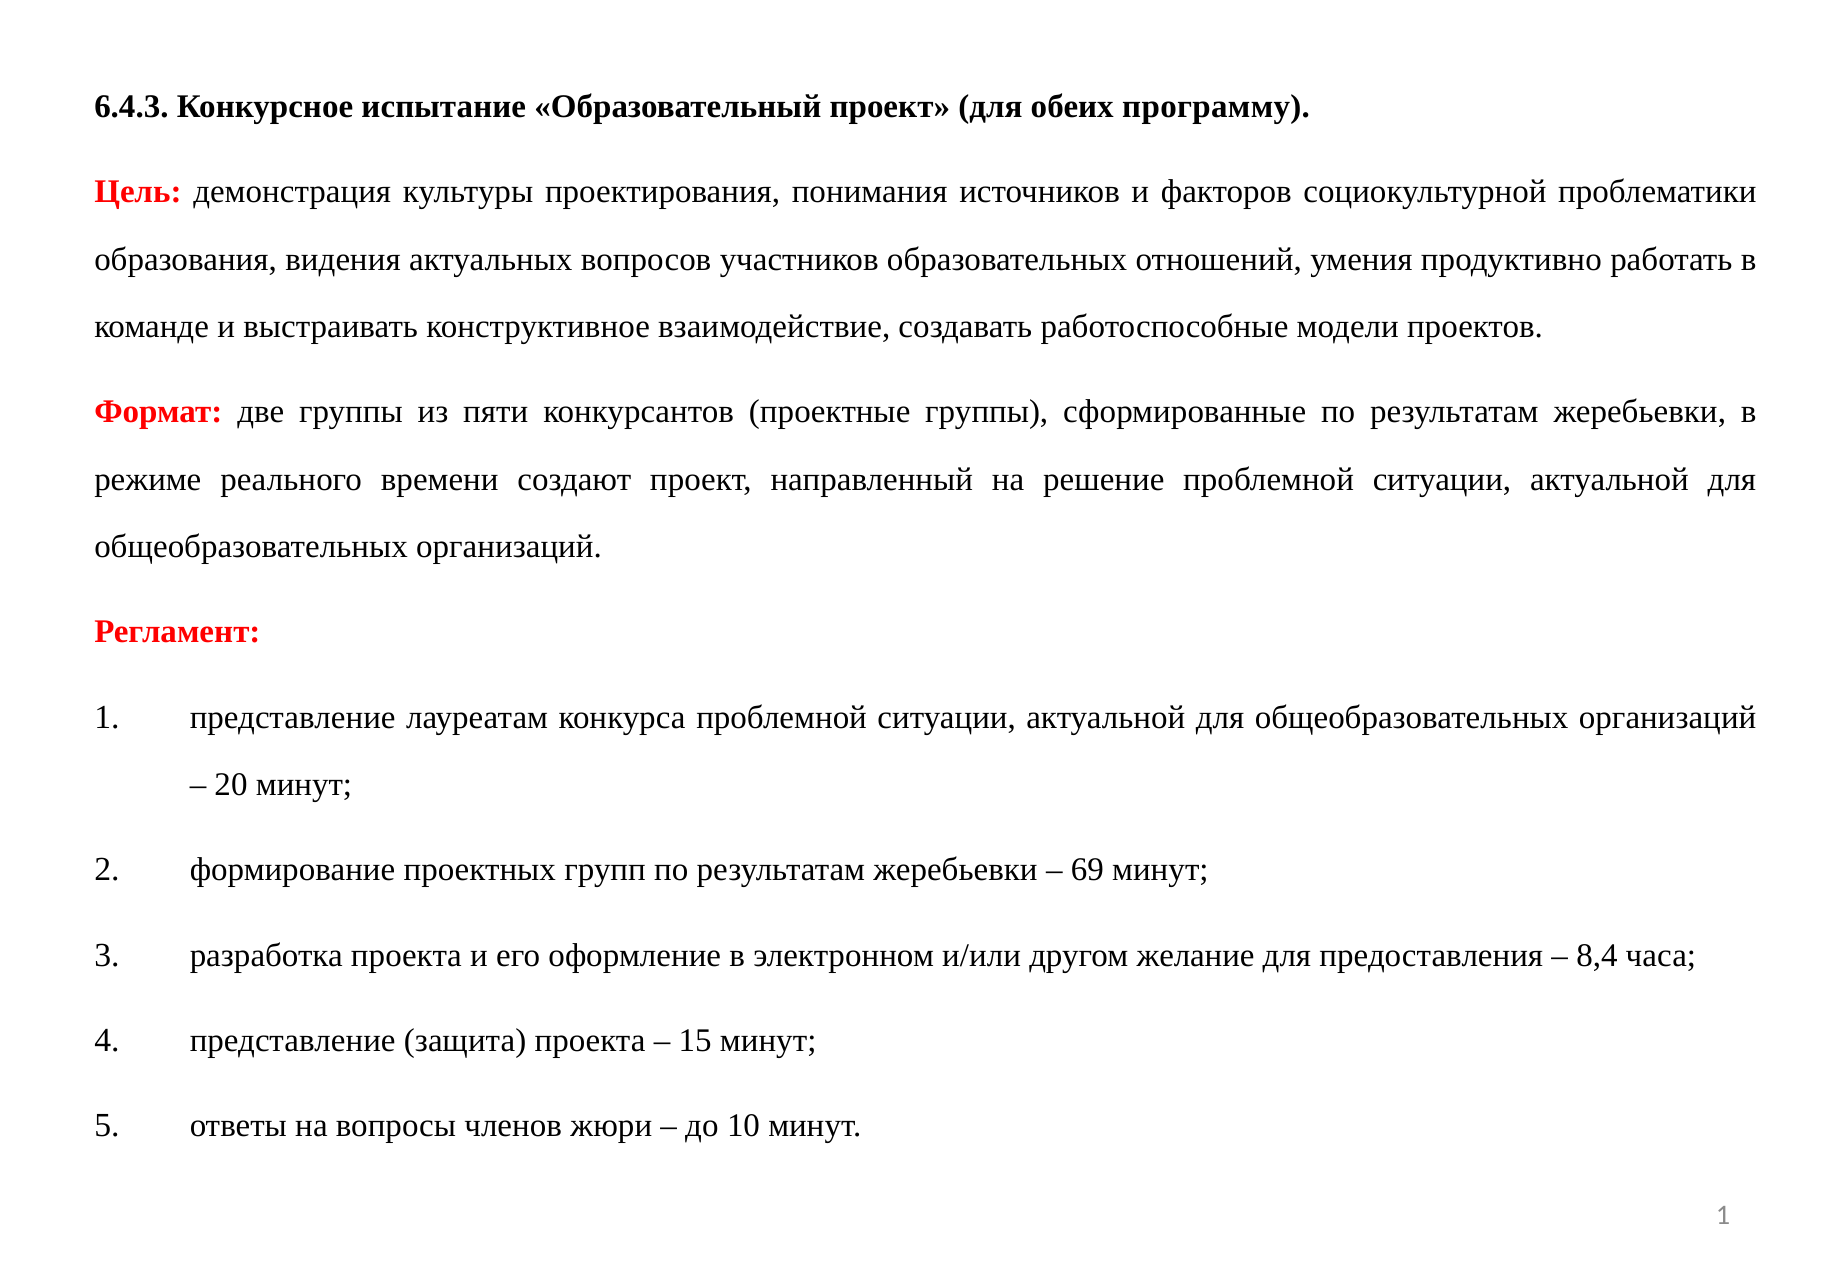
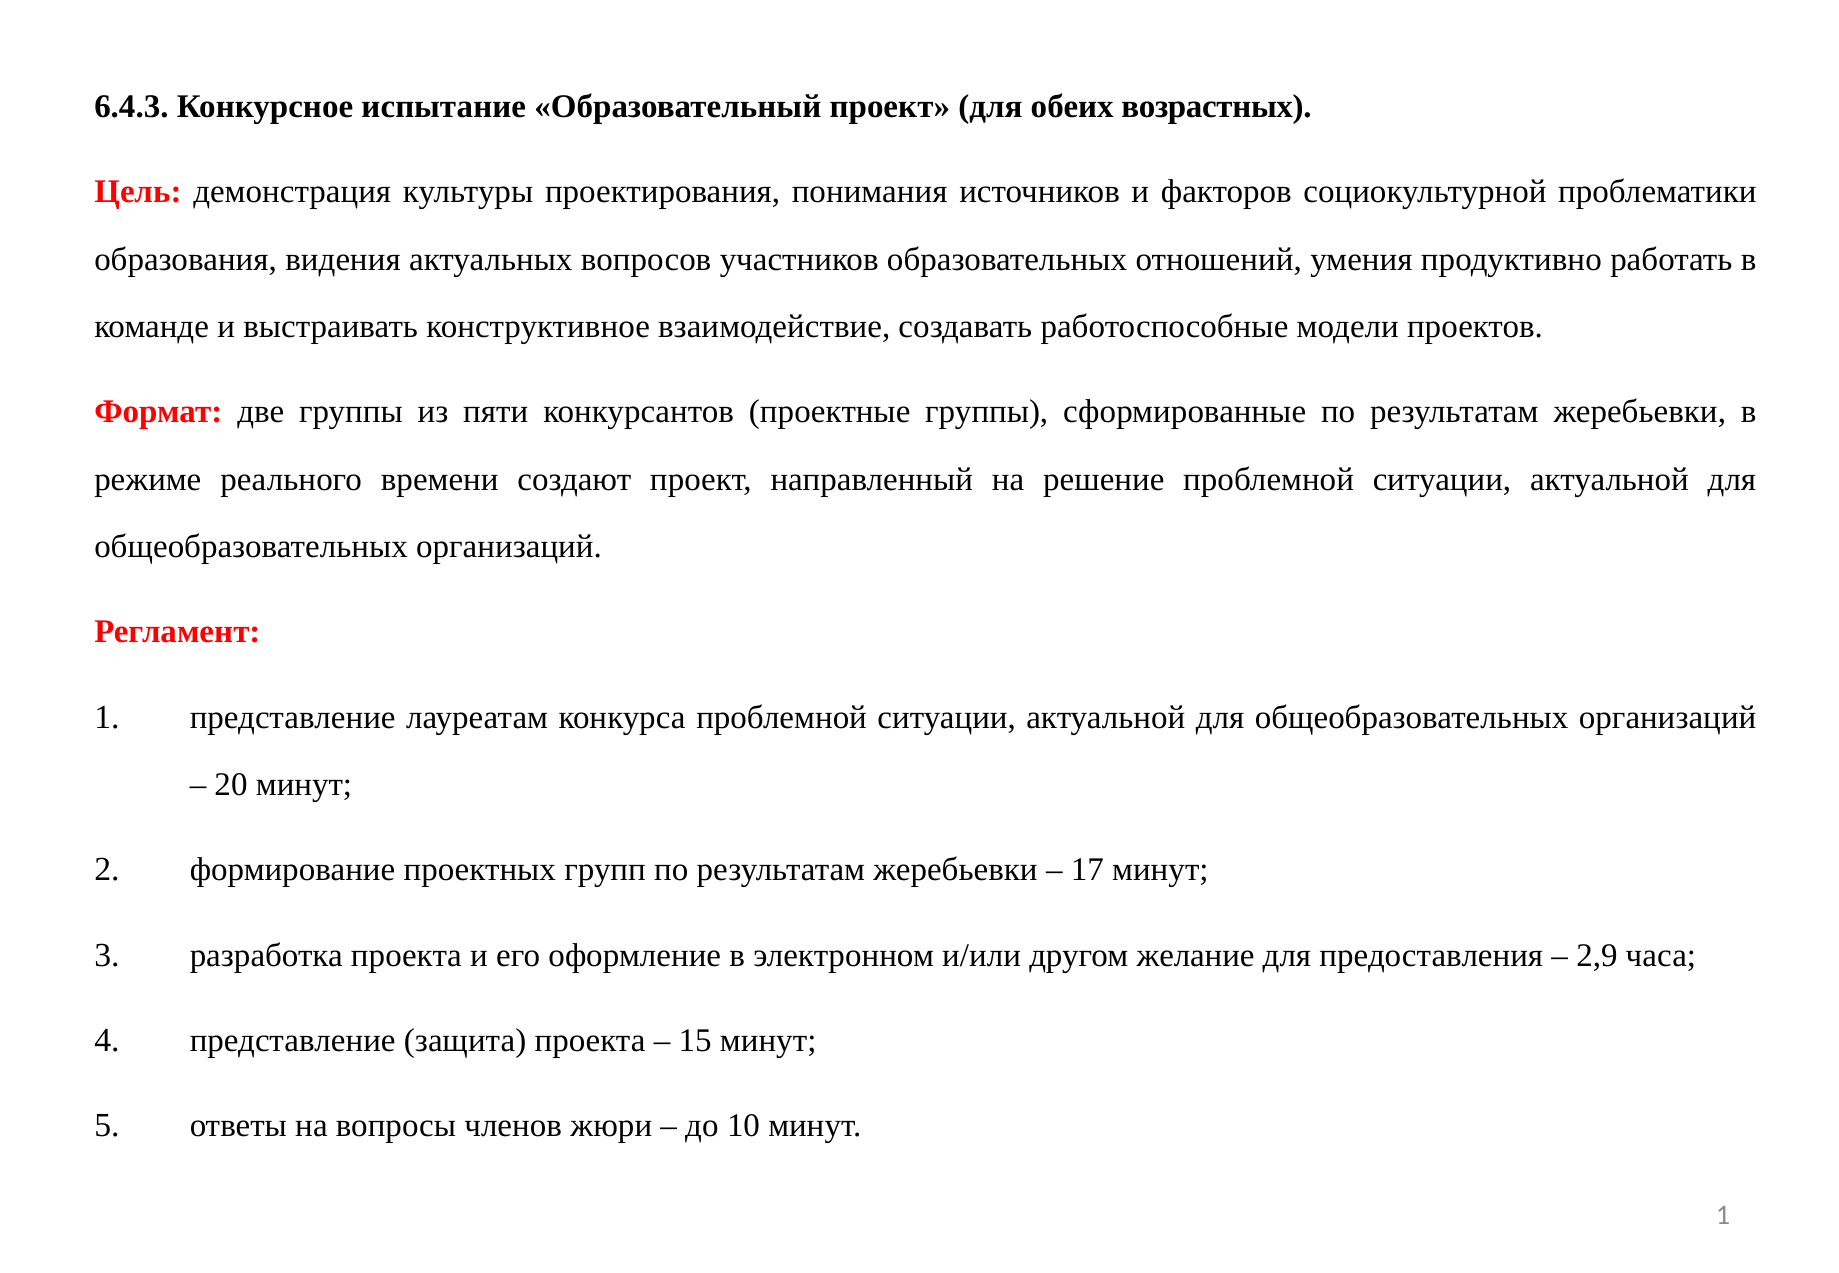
программу: программу -> возрастных
69: 69 -> 17
8,4: 8,4 -> 2,9
